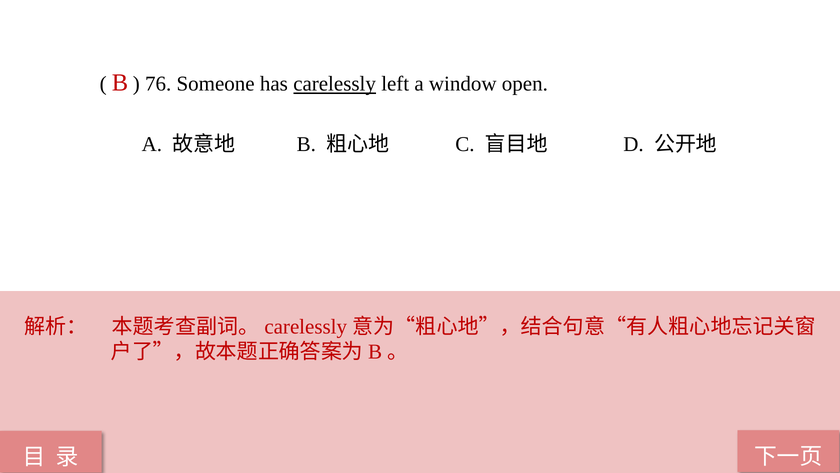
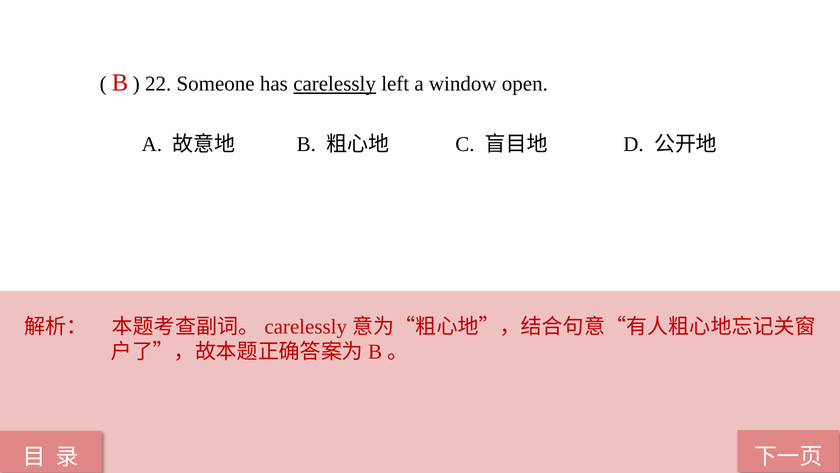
76: 76 -> 22
